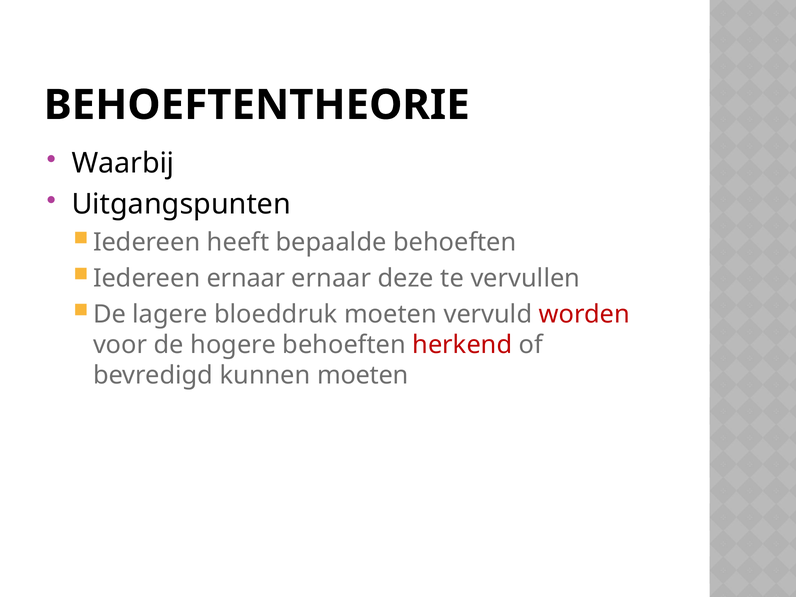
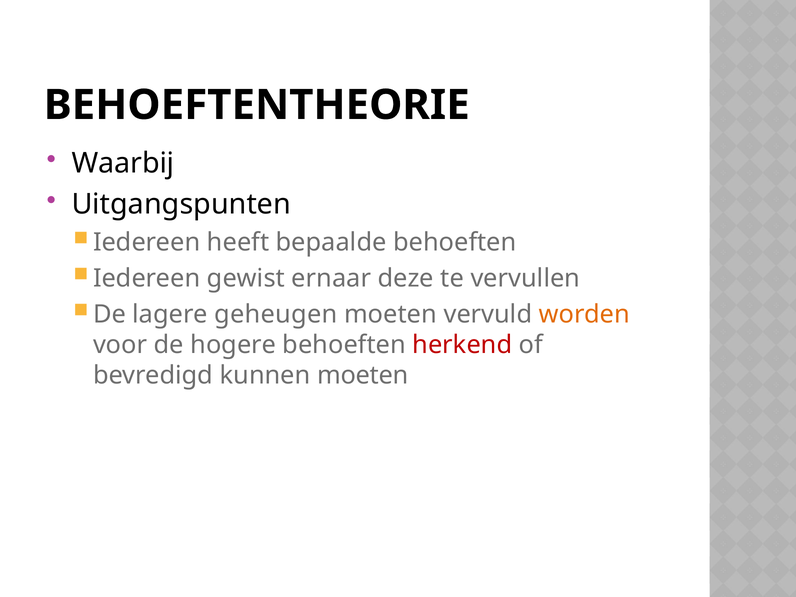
Iedereen ernaar: ernaar -> gewist
bloeddruk: bloeddruk -> geheugen
worden colour: red -> orange
